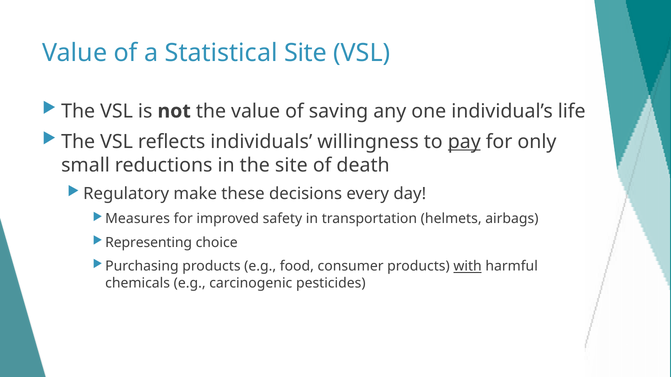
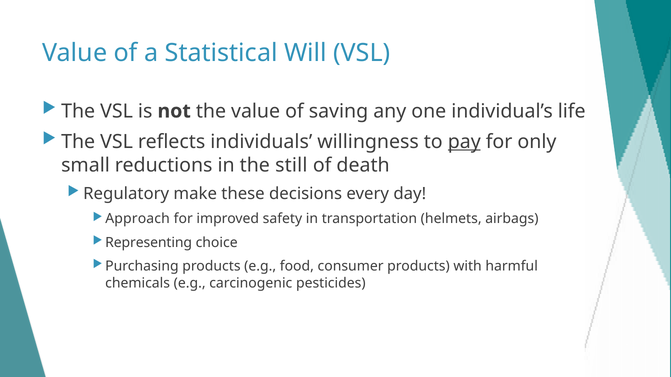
Statistical Site: Site -> Will
the site: site -> still
Measures: Measures -> Approach
with underline: present -> none
